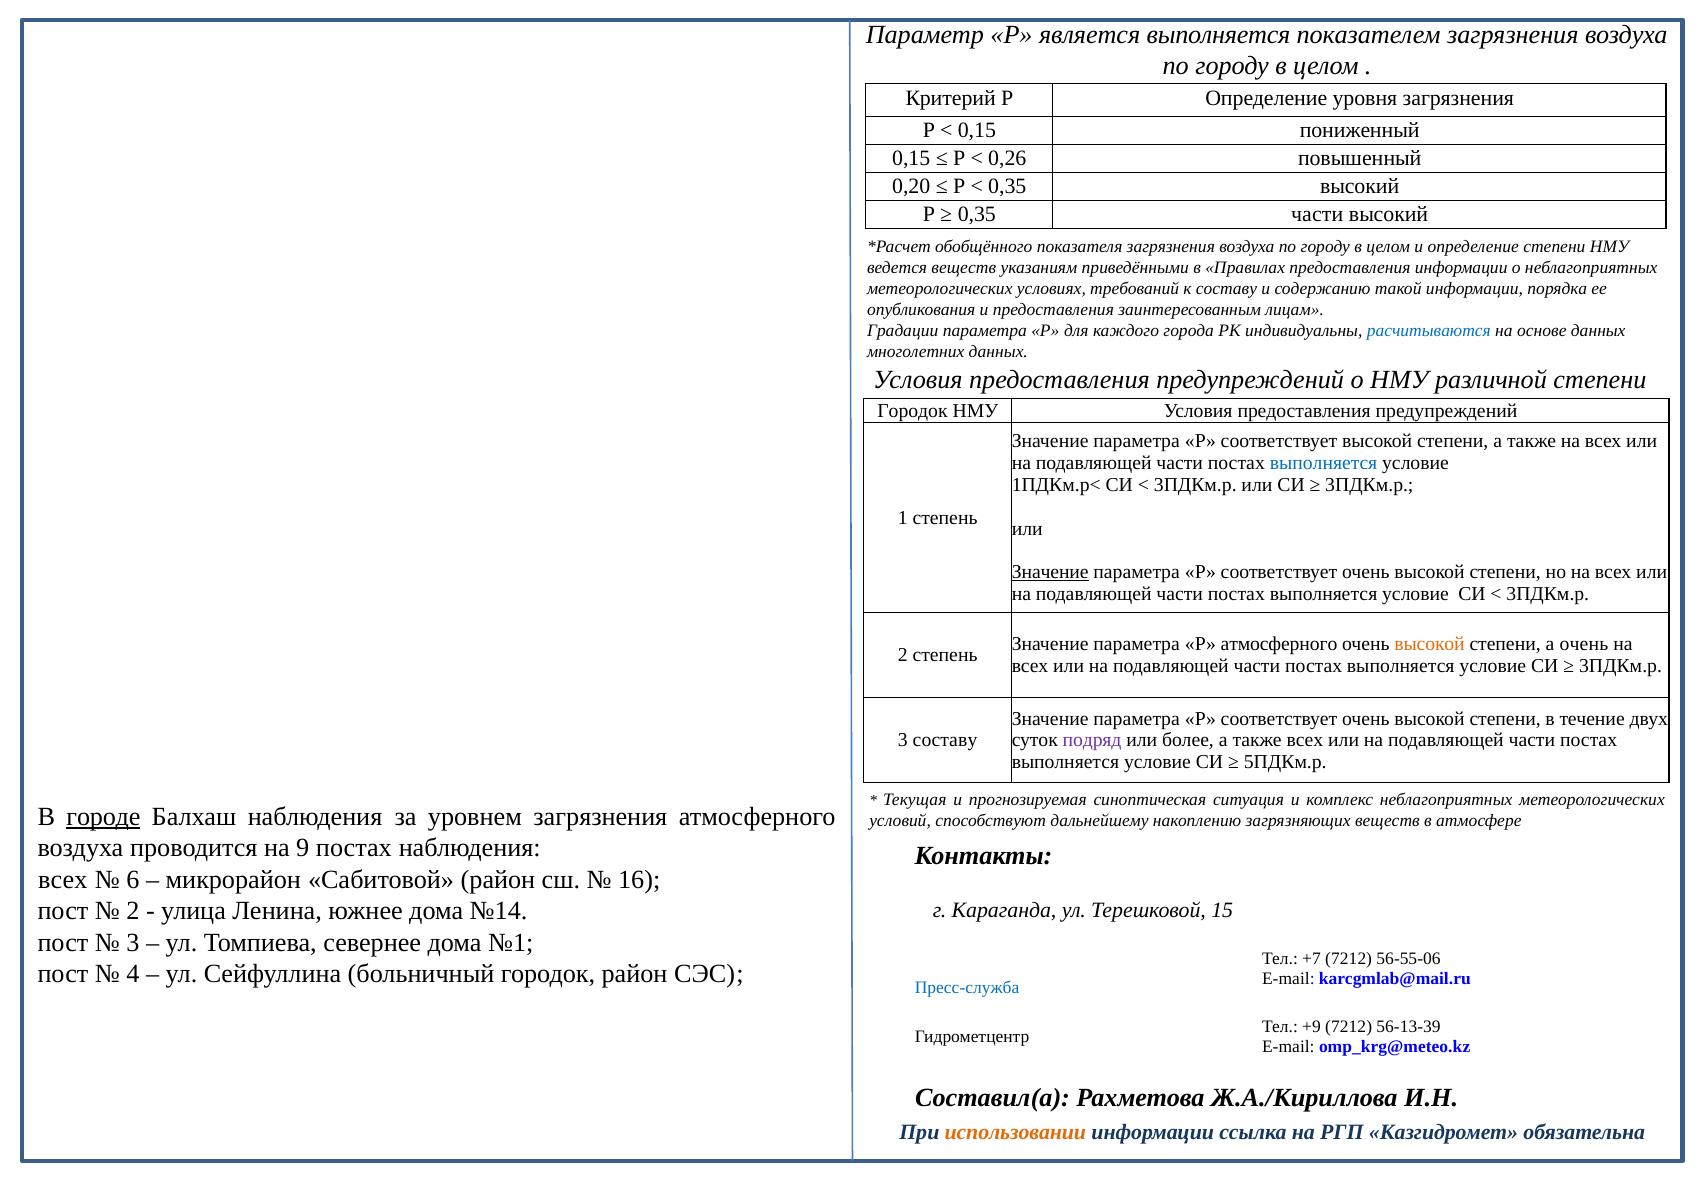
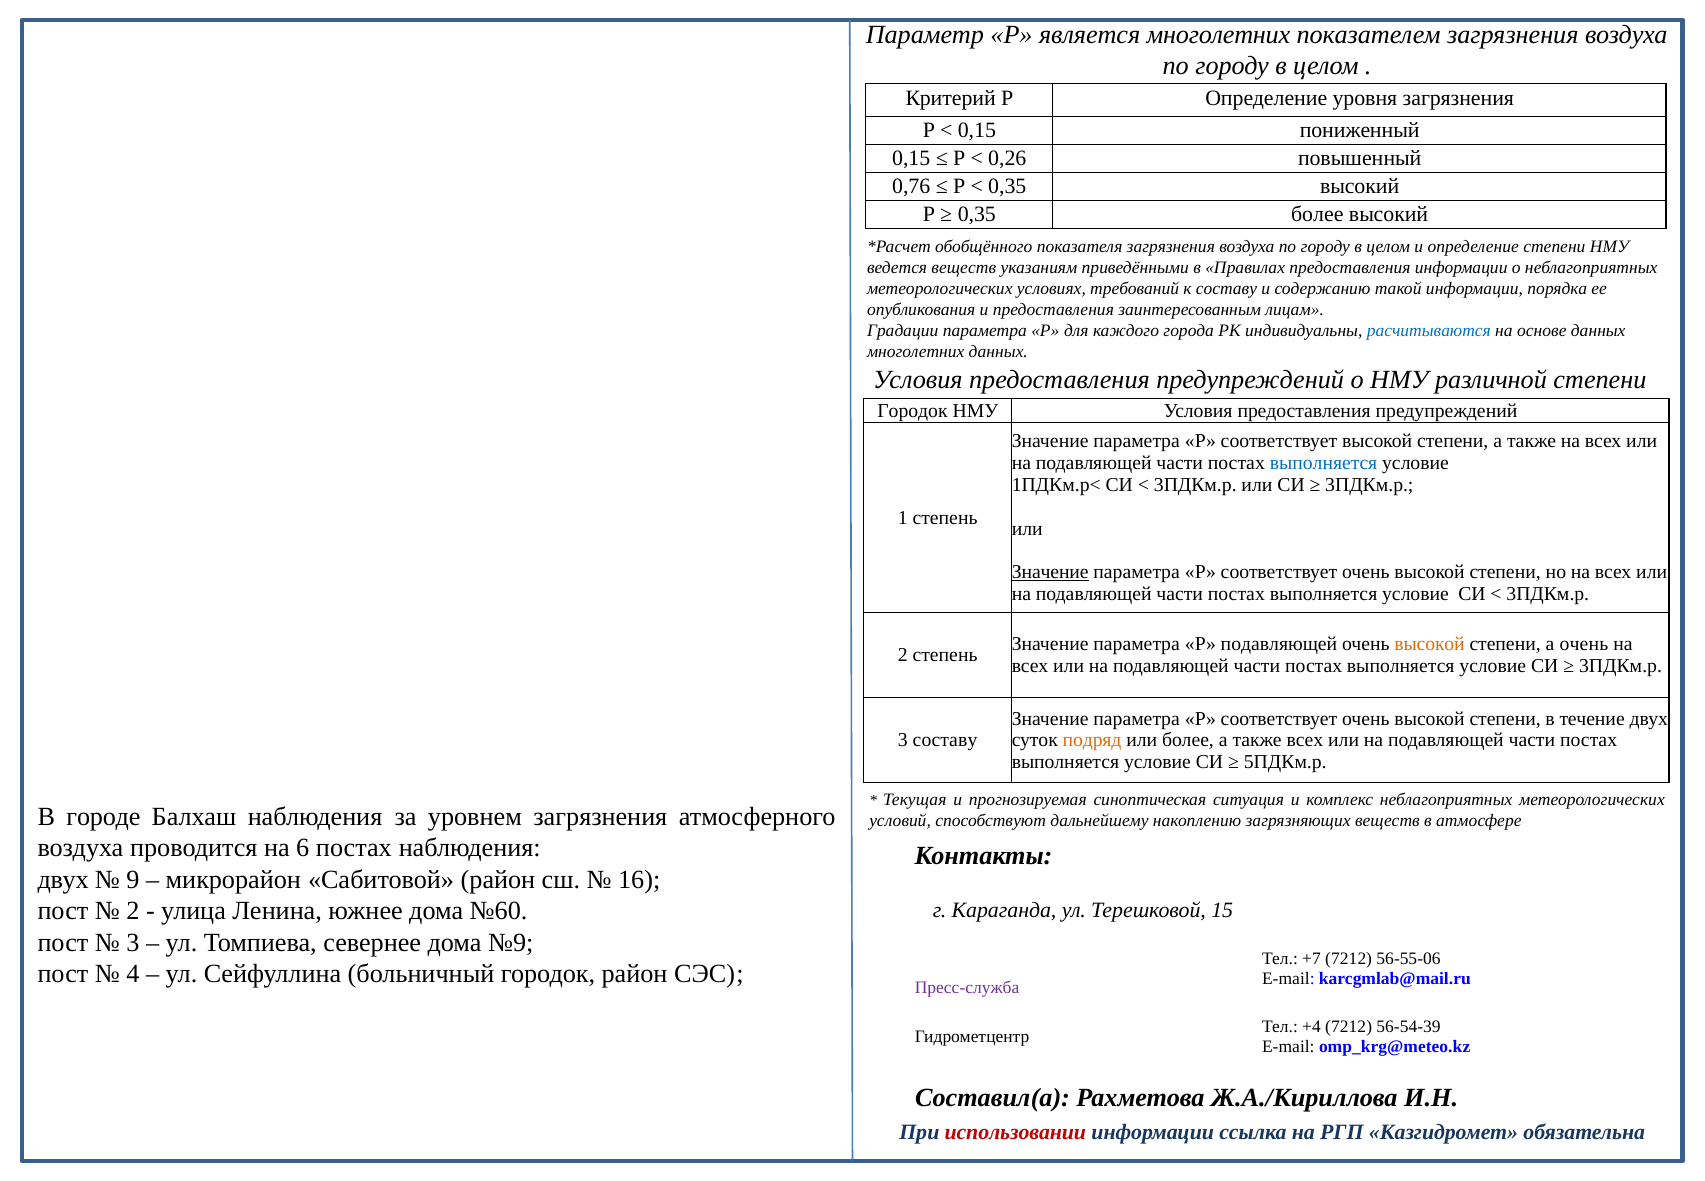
является выполняется: выполняется -> многолетних
0,20: 0,20 -> 0,76
0,35 части: части -> более
Р атмосферного: атмосферного -> подавляющей
подряд colour: purple -> orange
городе underline: present -> none
9: 9 -> 6
всех at (63, 879): всех -> двух
6: 6 -> 9
№14: №14 -> №60
№1: №1 -> №9
Пресс-служба colour: blue -> purple
+9: +9 -> +4
56-13-39: 56-13-39 -> 56-54-39
использовании colour: orange -> red
